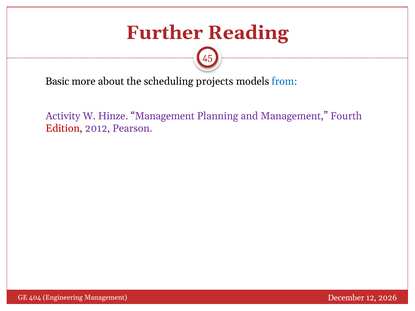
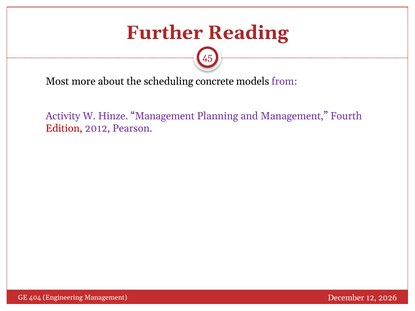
Basic: Basic -> Most
projects: projects -> concrete
from colour: blue -> purple
